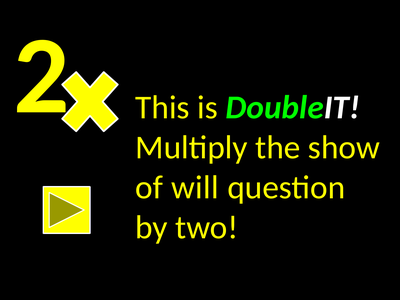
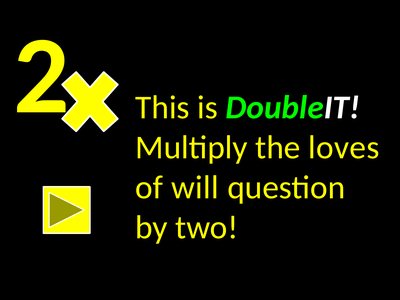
show: show -> loves
